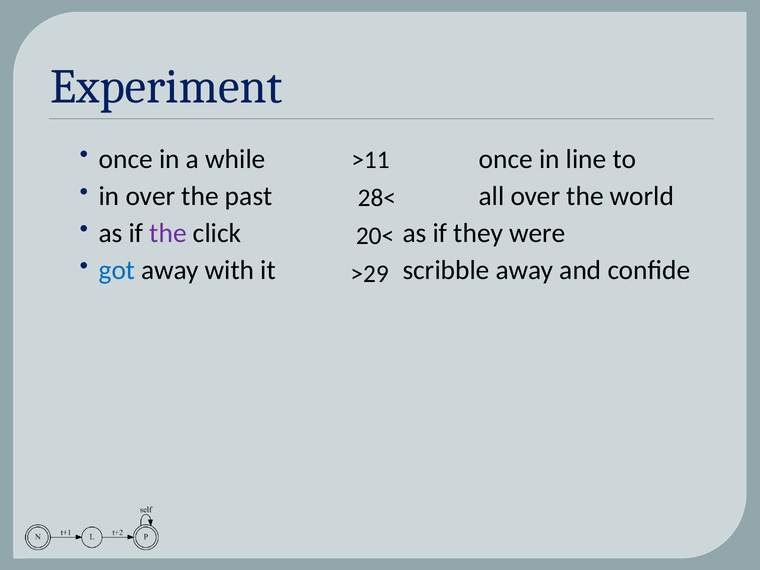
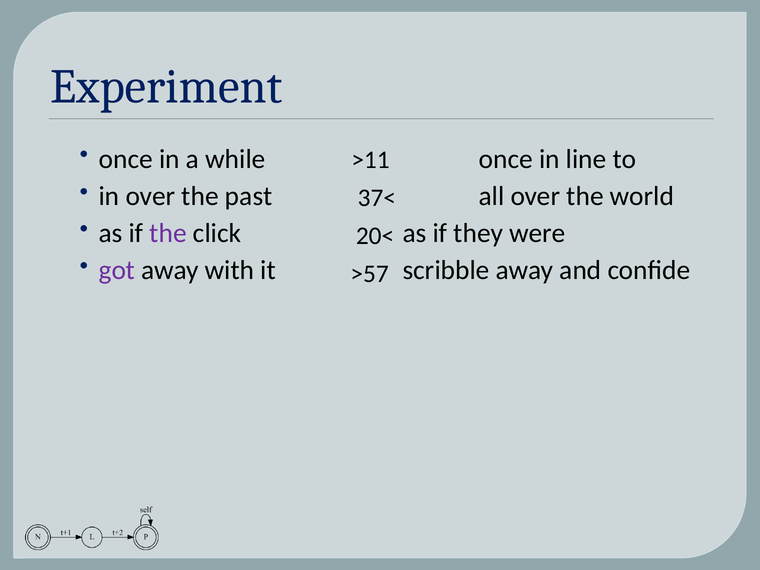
28<: 28< -> 37<
got colour: blue -> purple
>29: >29 -> >57
